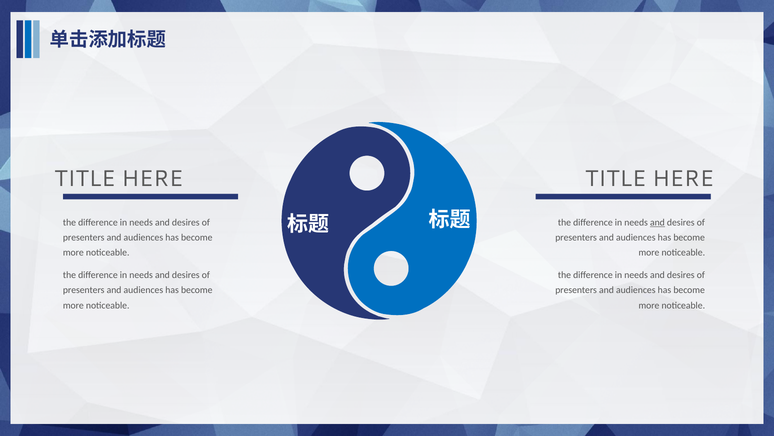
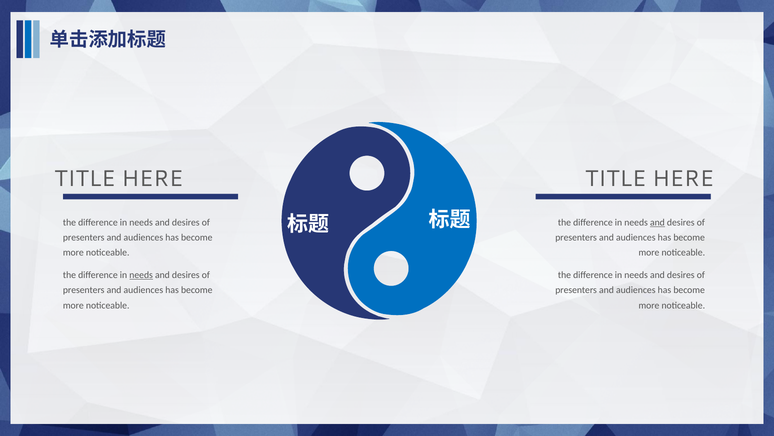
needs at (141, 275) underline: none -> present
